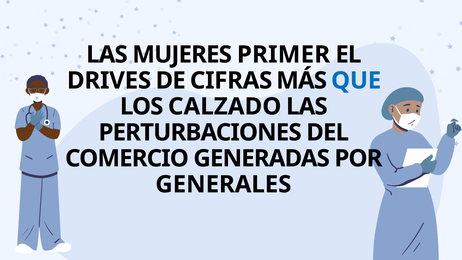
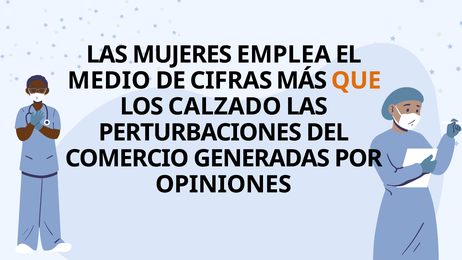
PRIMER: PRIMER -> EMPLEA
DRIVES: DRIVES -> MEDIO
QUE colour: blue -> orange
GENERALES: GENERALES -> OPINIONES
